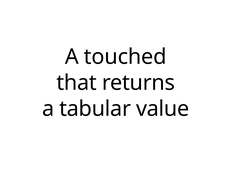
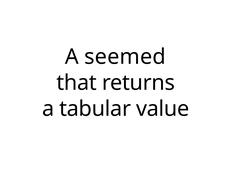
touched: touched -> seemed
